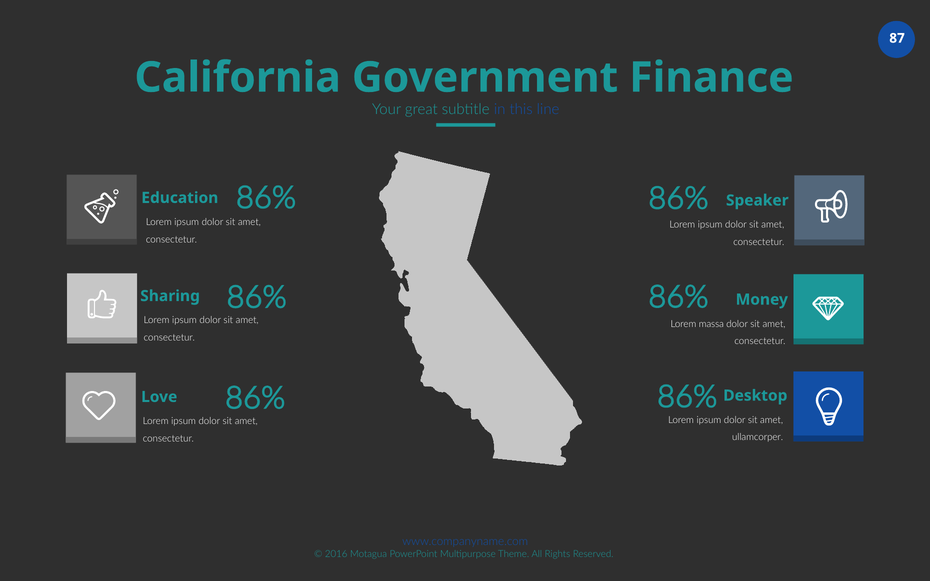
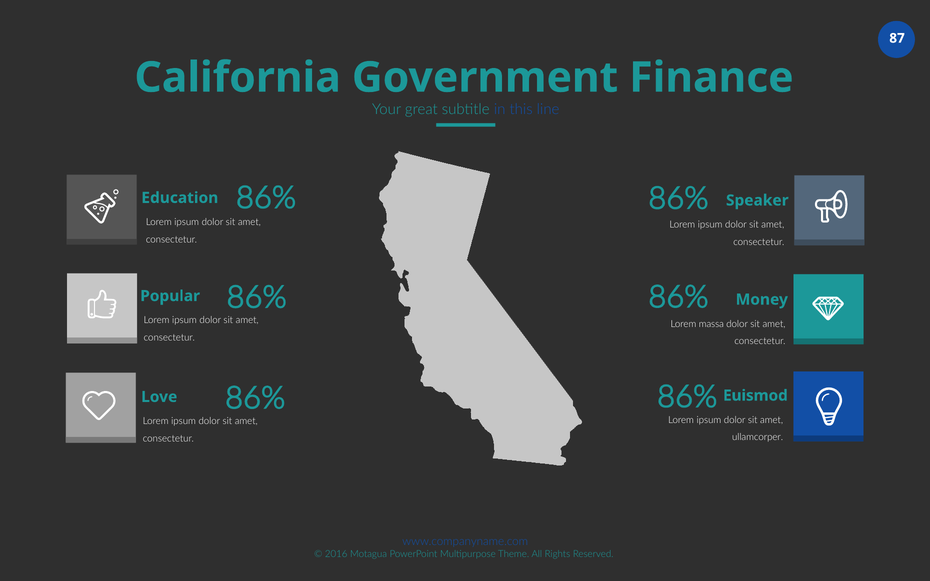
Sharing: Sharing -> Popular
Desktop: Desktop -> Euismod
